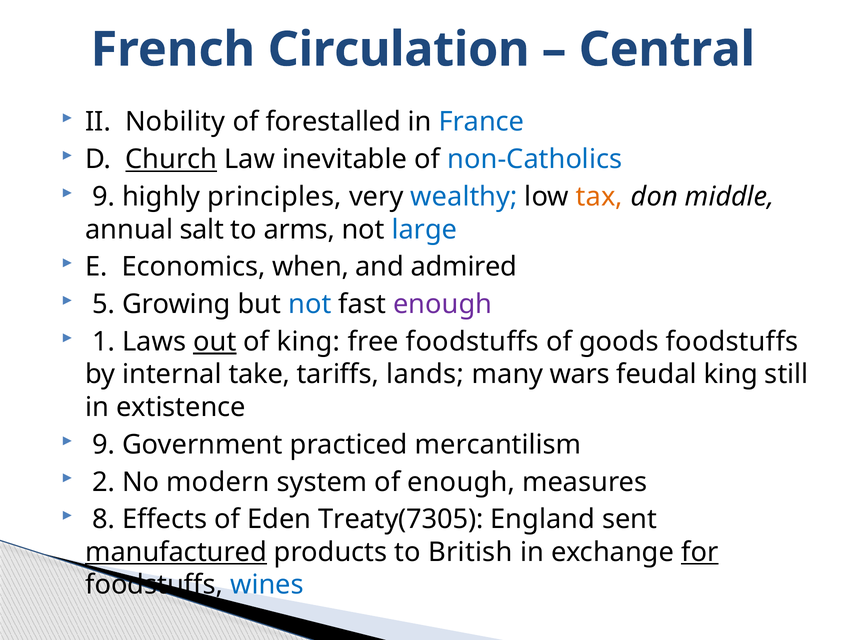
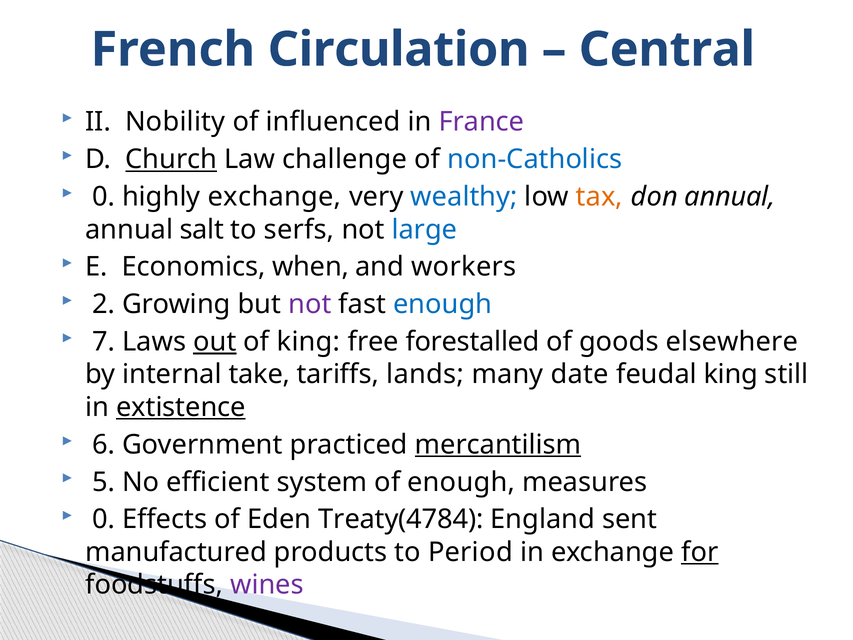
forestalled: forestalled -> influenced
France colour: blue -> purple
inevitable: inevitable -> challenge
9 at (104, 197): 9 -> 0
highly principles: principles -> exchange
don middle: middle -> annual
arms: arms -> serfs
admired: admired -> workers
5: 5 -> 2
not at (310, 304) colour: blue -> purple
enough at (443, 304) colour: purple -> blue
1: 1 -> 7
free foodstuffs: foodstuffs -> forestalled
goods foodstuffs: foodstuffs -> elsewhere
wars: wars -> date
extistence underline: none -> present
9 at (104, 444): 9 -> 6
mercantilism underline: none -> present
2: 2 -> 5
modern: modern -> efficient
8 at (104, 519): 8 -> 0
Treaty(7305: Treaty(7305 -> Treaty(4784
manufactured underline: present -> none
British: British -> Period
wines colour: blue -> purple
